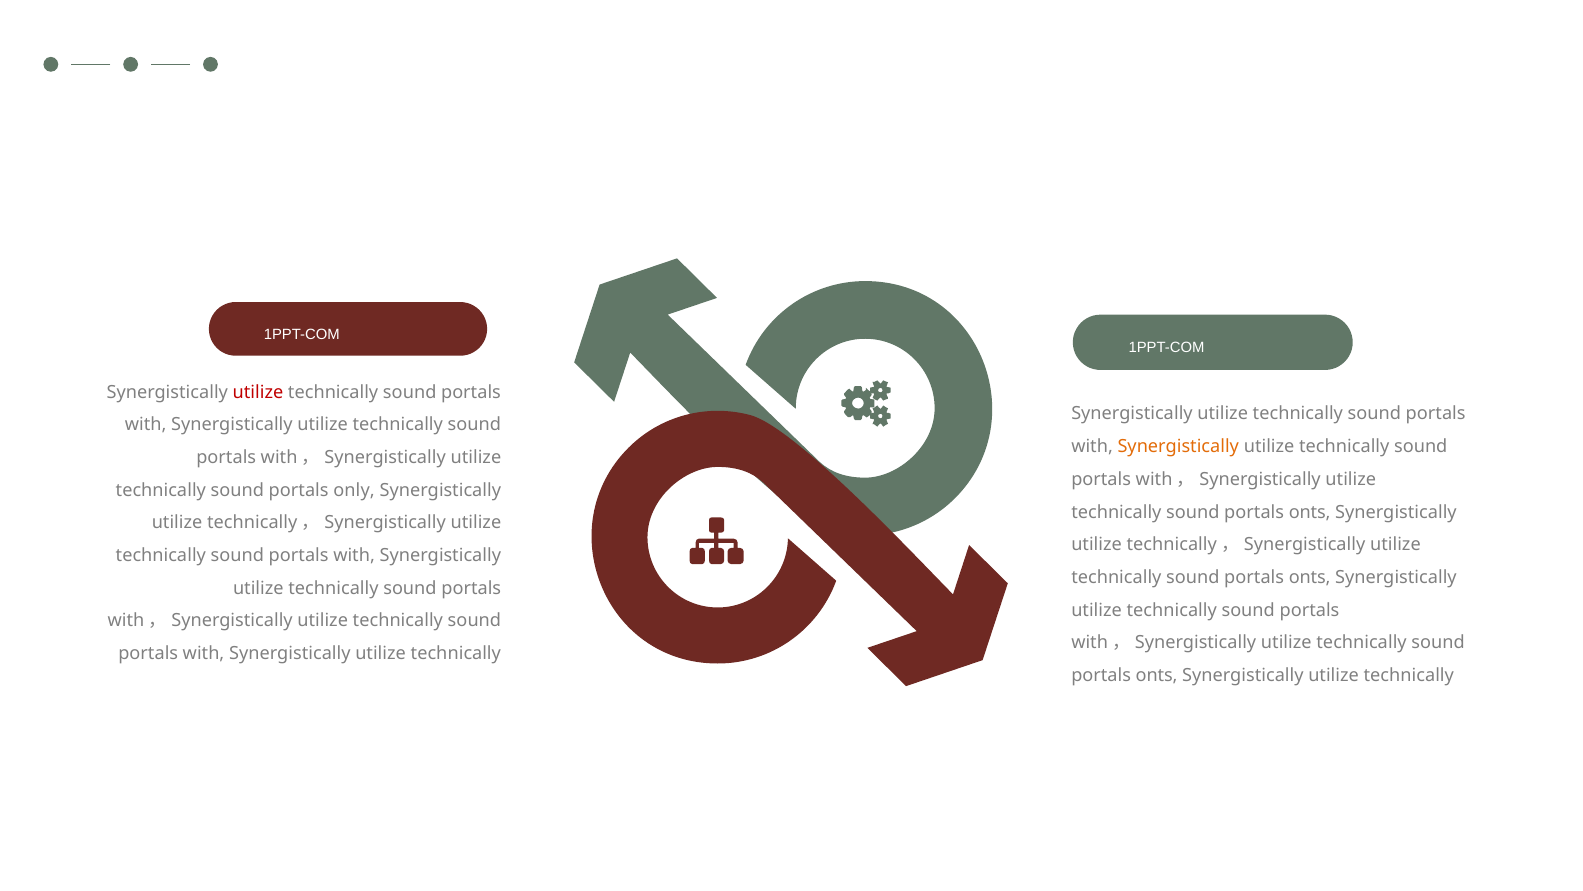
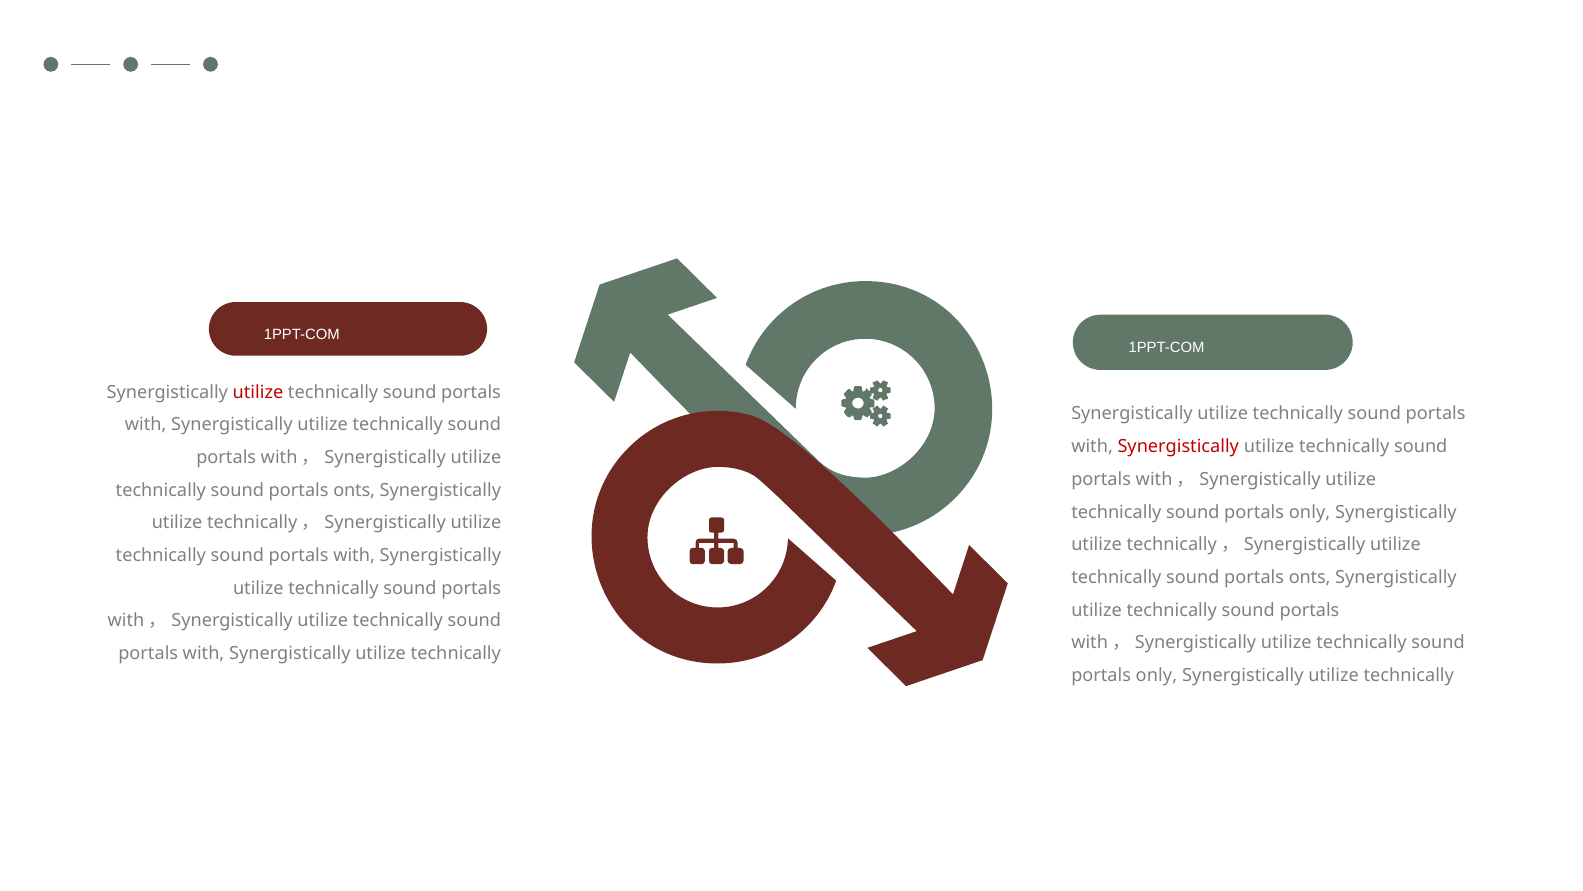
Synergistically at (1178, 446) colour: orange -> red
only at (354, 490): only -> onts
onts at (1310, 512): onts -> only
onts at (1157, 675): onts -> only
